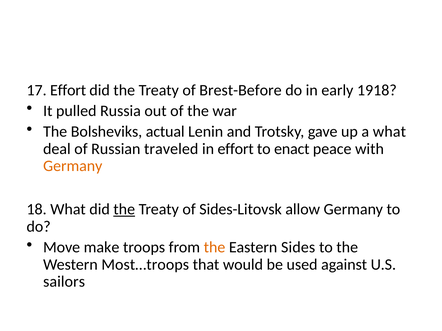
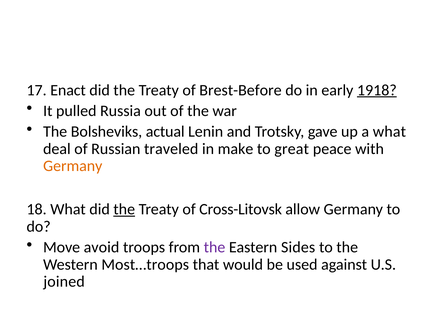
17 Effort: Effort -> Enact
1918 underline: none -> present
in effort: effort -> make
enact: enact -> great
Sides-Litovsk: Sides-Litovsk -> Cross-Litovsk
make: make -> avoid
the at (215, 248) colour: orange -> purple
sailors: sailors -> joined
